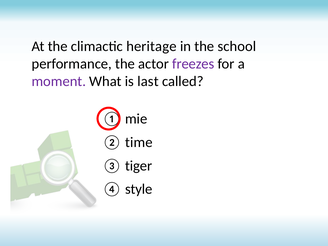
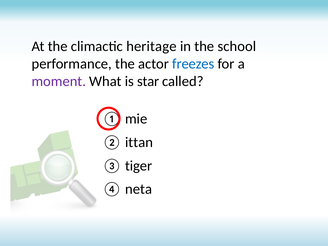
freezes colour: purple -> blue
last: last -> star
time: time -> ittan
style: style -> neta
